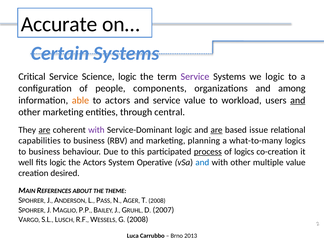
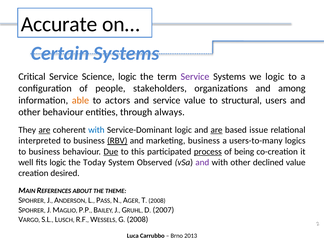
components: components -> stakeholders
workload: workload -> structural
and at (298, 100) underline: present -> none
other marketing: marketing -> behaviour
central: central -> always
with at (96, 130) colour: purple -> blue
capabilities: capabilities -> interpreted
RBV underline: none -> present
marketing planning: planning -> business
what-to-many: what-to-many -> users-to-many
Due underline: none -> present
of logics: logics -> being
the Actors: Actors -> Today
Operative: Operative -> Observed
and at (202, 162) colour: blue -> purple
multiple: multiple -> declined
